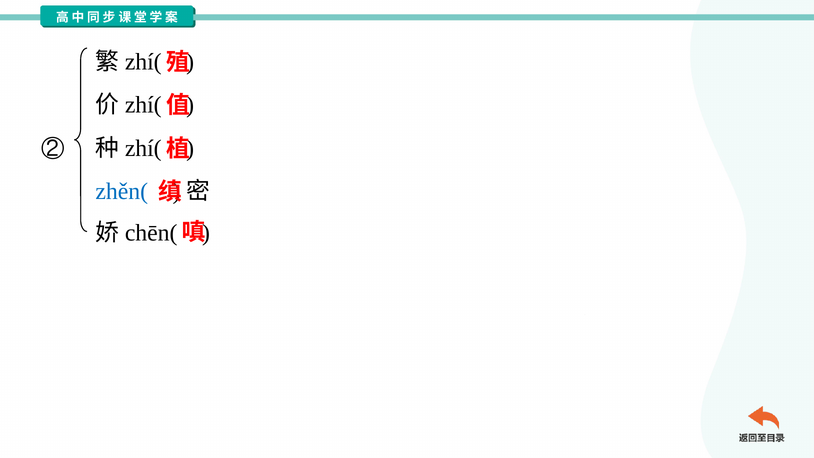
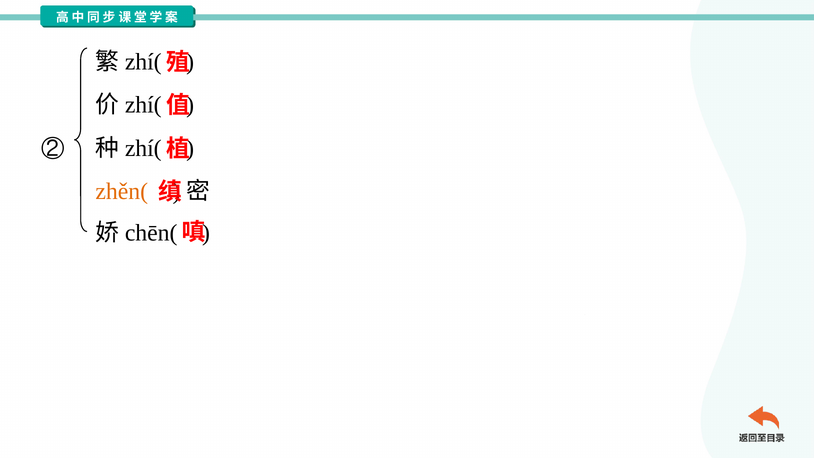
zhěn( colour: blue -> orange
